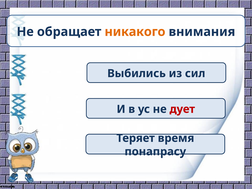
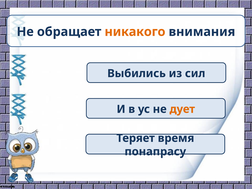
дует colour: red -> orange
